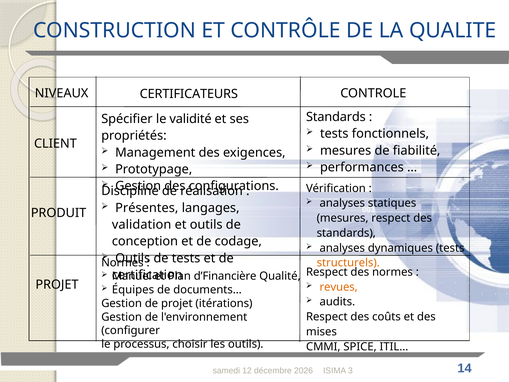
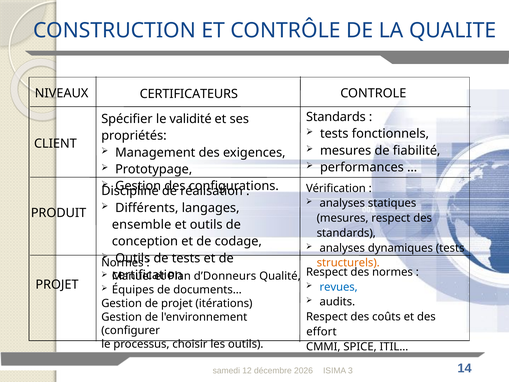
Présentes: Présentes -> Différents
validation: validation -> ensemble
d’Financière: d’Financière -> d’Donneurs
revues colour: orange -> blue
mises: mises -> effort
